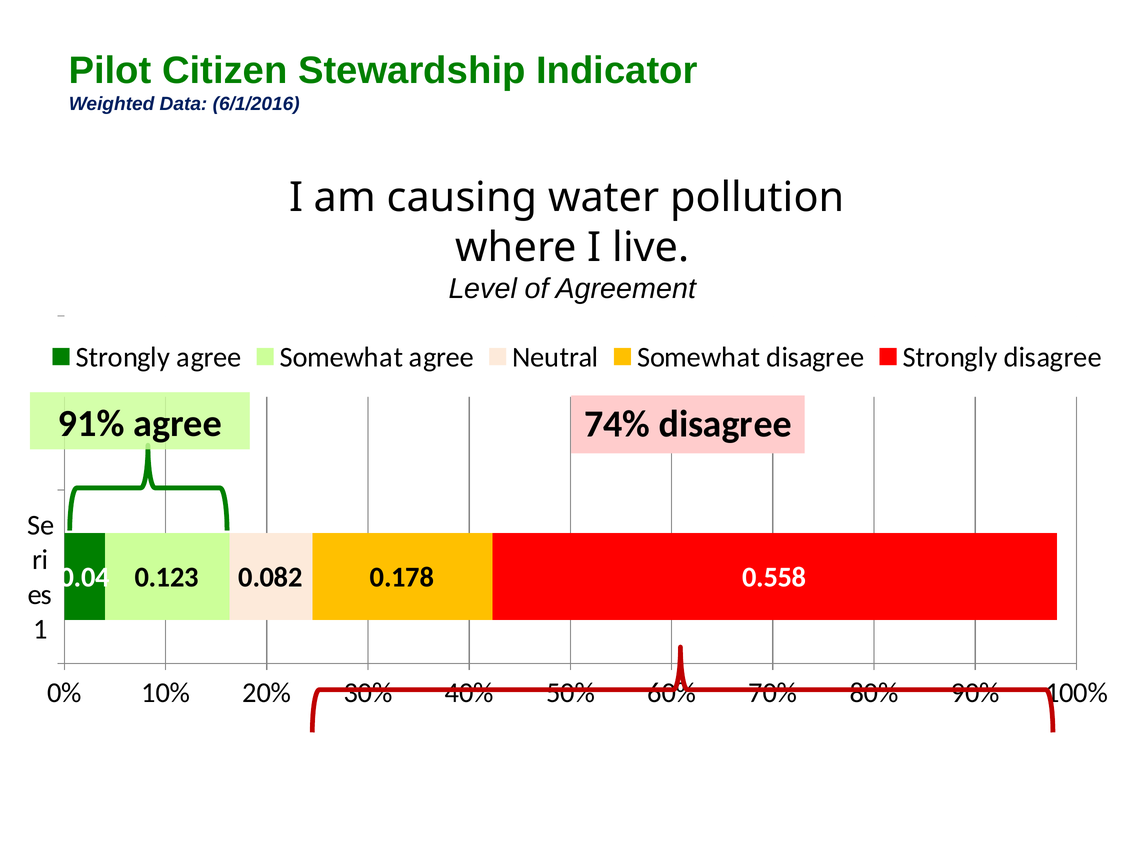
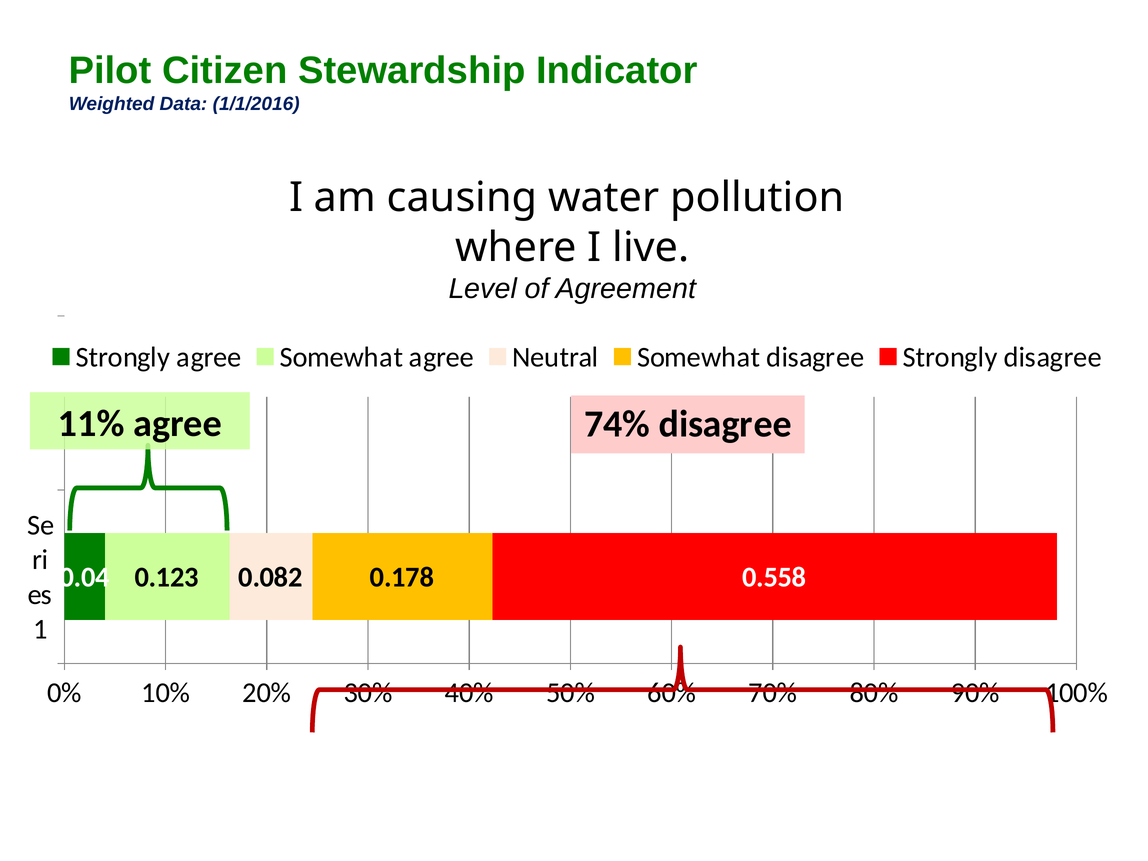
6/1/2016: 6/1/2016 -> 1/1/2016
91%: 91% -> 11%
